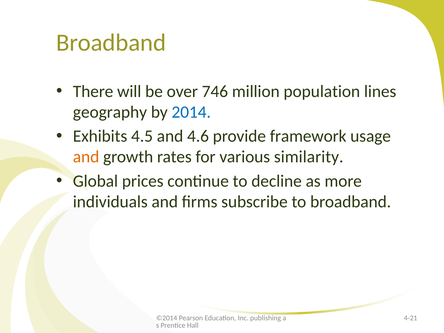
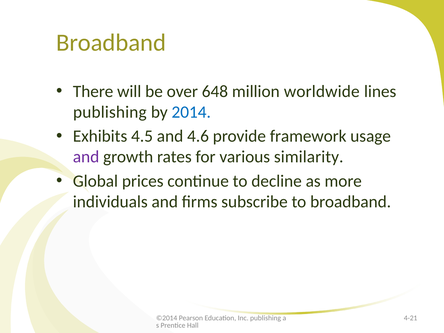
746: 746 -> 648
population: population -> worldwide
geography at (110, 112): geography -> publishing
and at (86, 157) colour: orange -> purple
